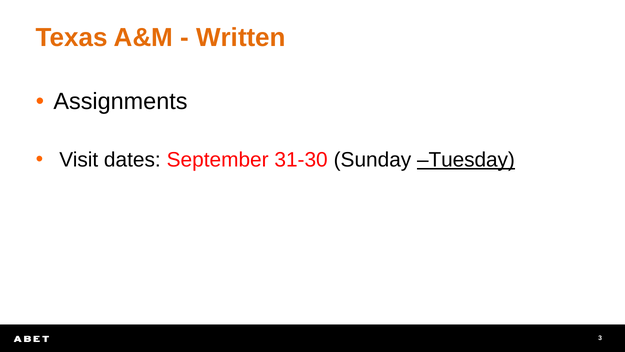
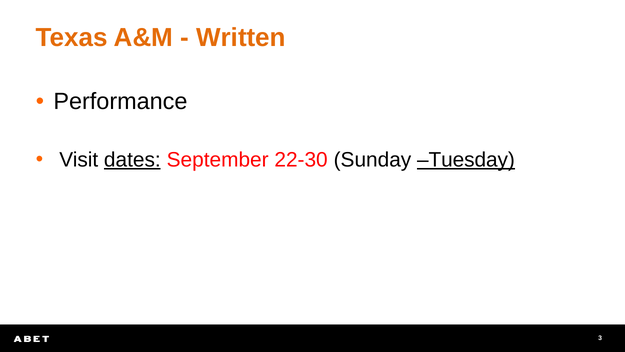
Assignments: Assignments -> Performance
dates underline: none -> present
31-30: 31-30 -> 22-30
